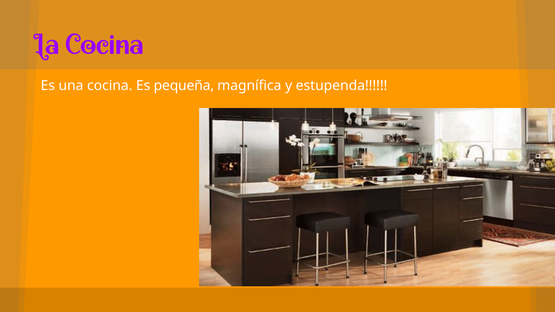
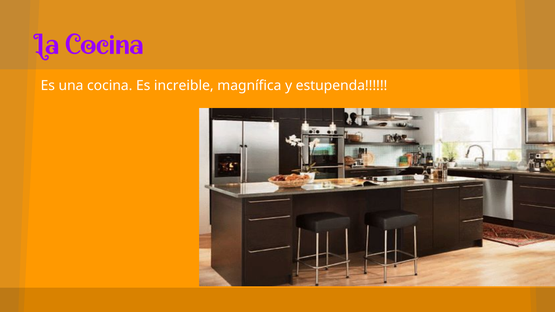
pequeña: pequeña -> increible
